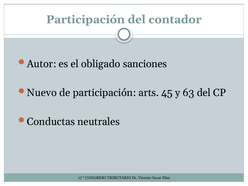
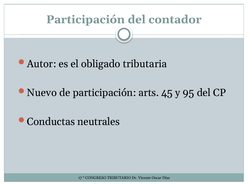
sanciones: sanciones -> tributaria
63: 63 -> 95
